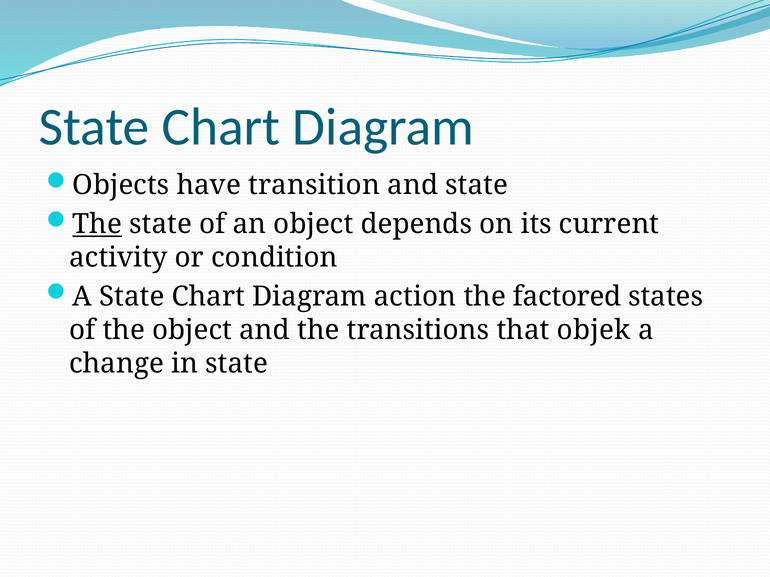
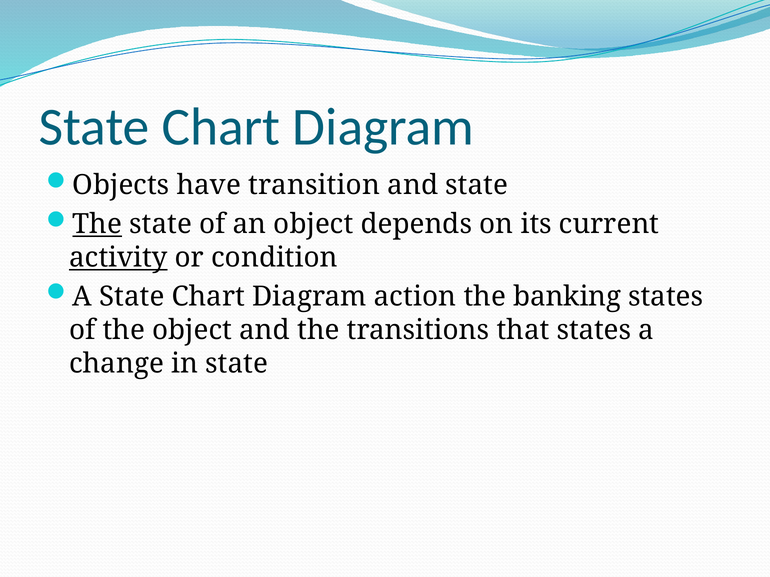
activity underline: none -> present
factored: factored -> banking
that objek: objek -> states
